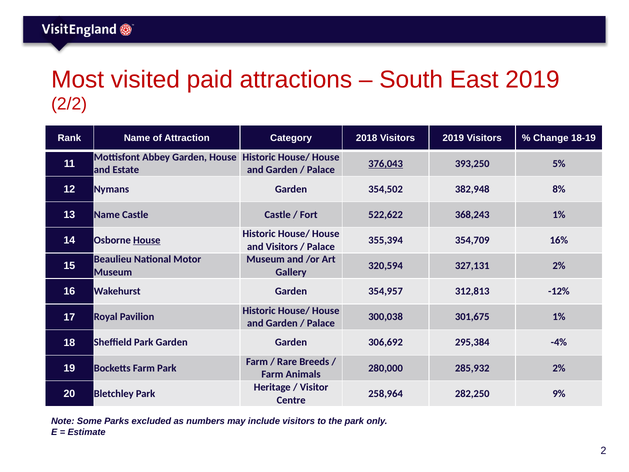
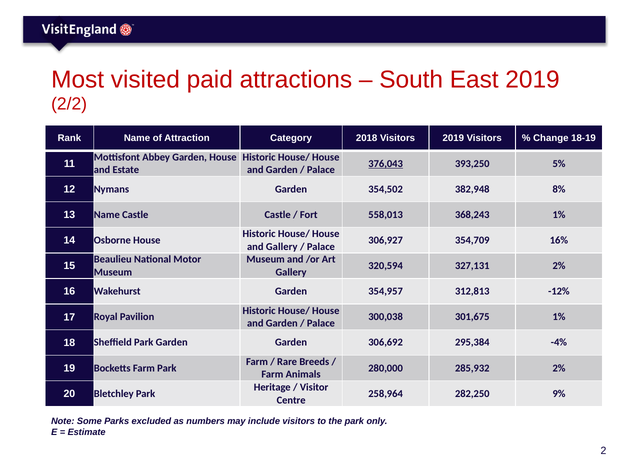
522,622: 522,622 -> 558,013
House at (147, 240) underline: present -> none
355,394: 355,394 -> 306,927
and Visitors: Visitors -> Gallery
